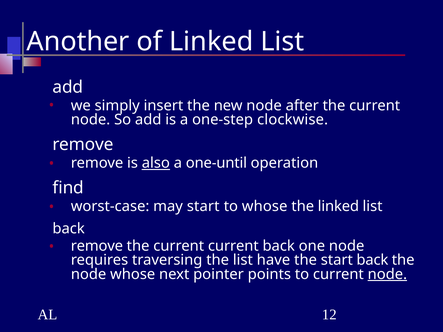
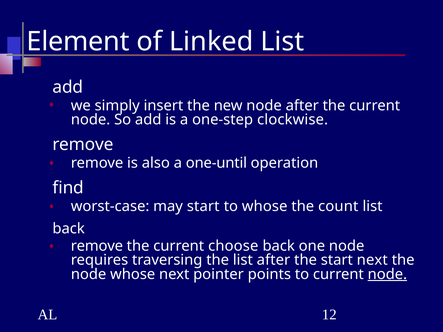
Another: Another -> Element
also underline: present -> none
the linked: linked -> count
current current: current -> choose
list have: have -> after
start back: back -> next
